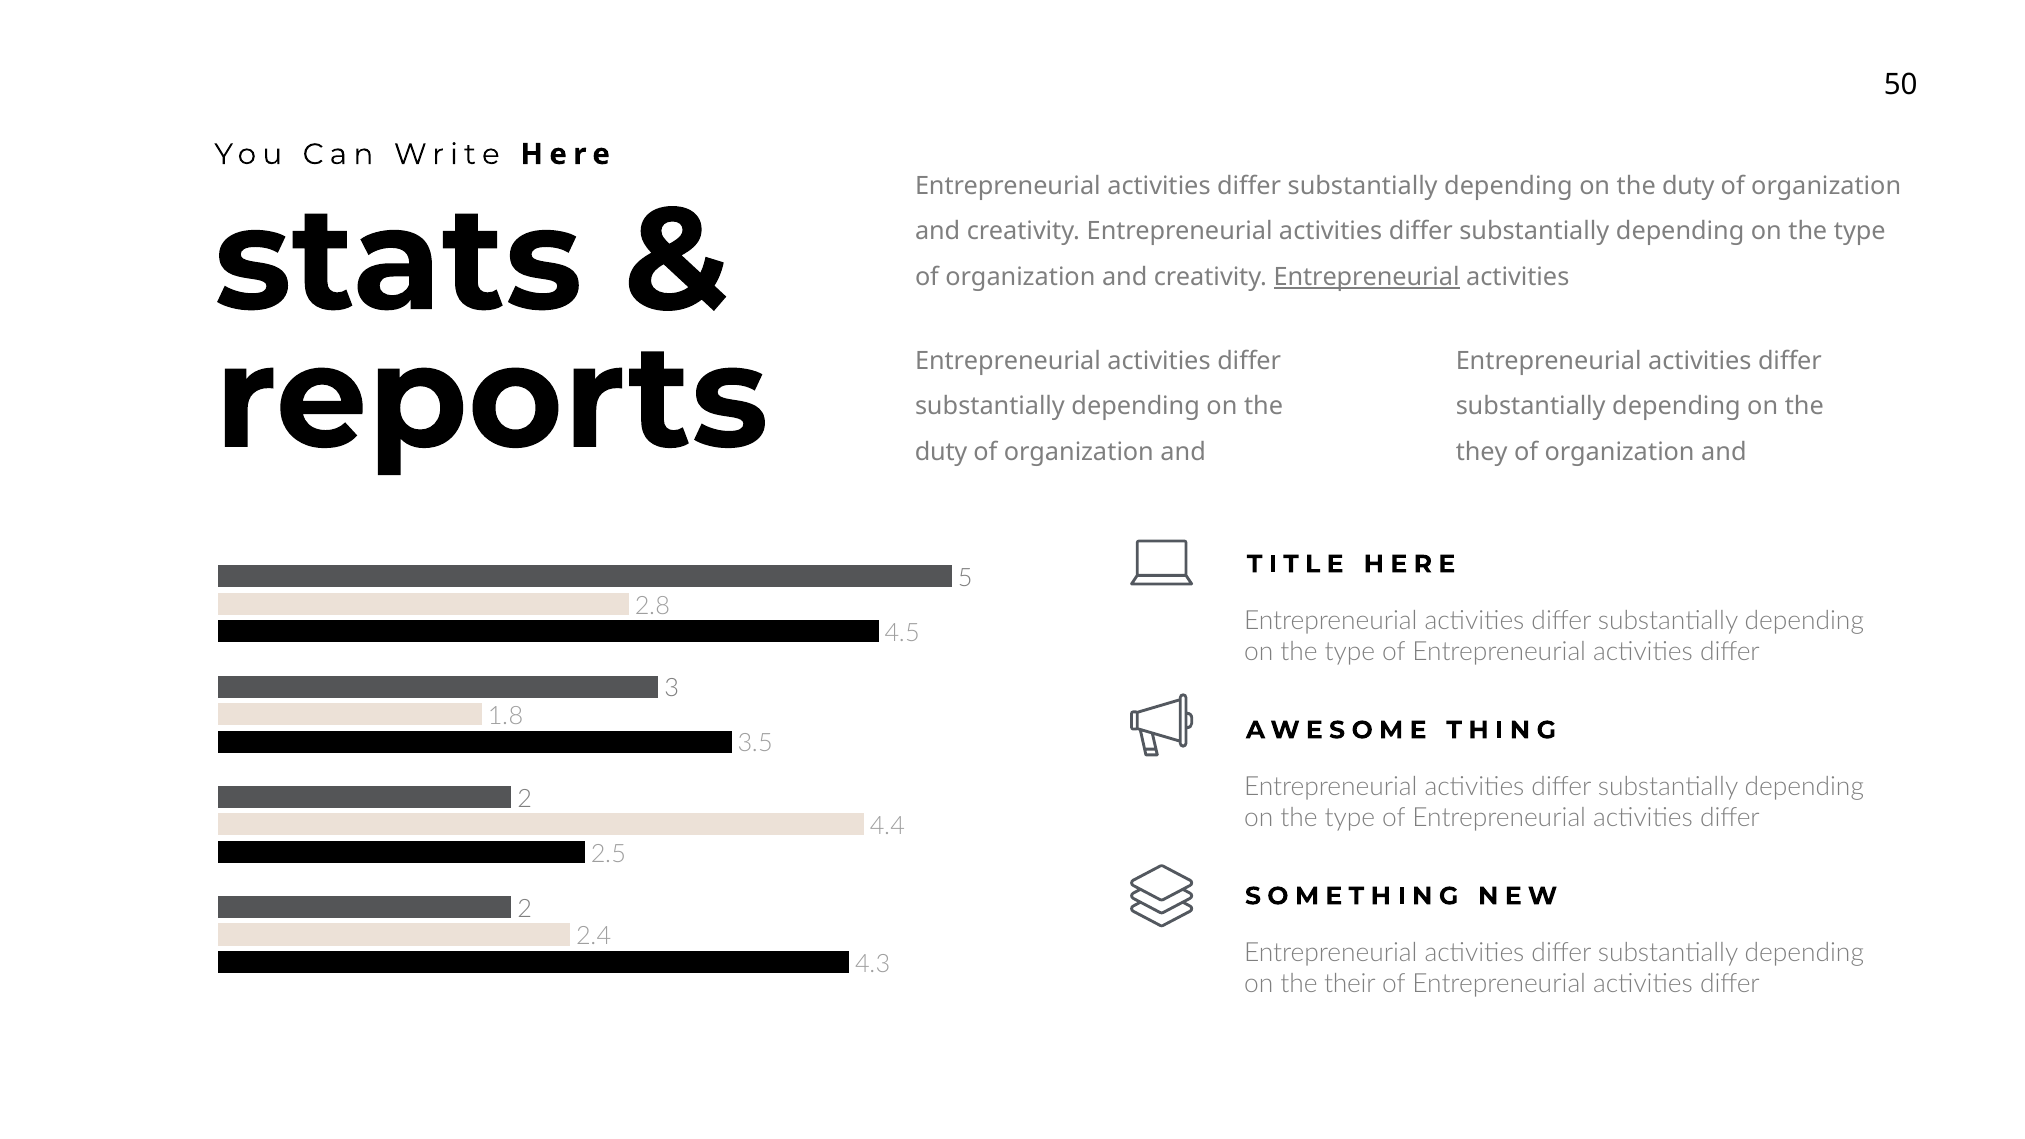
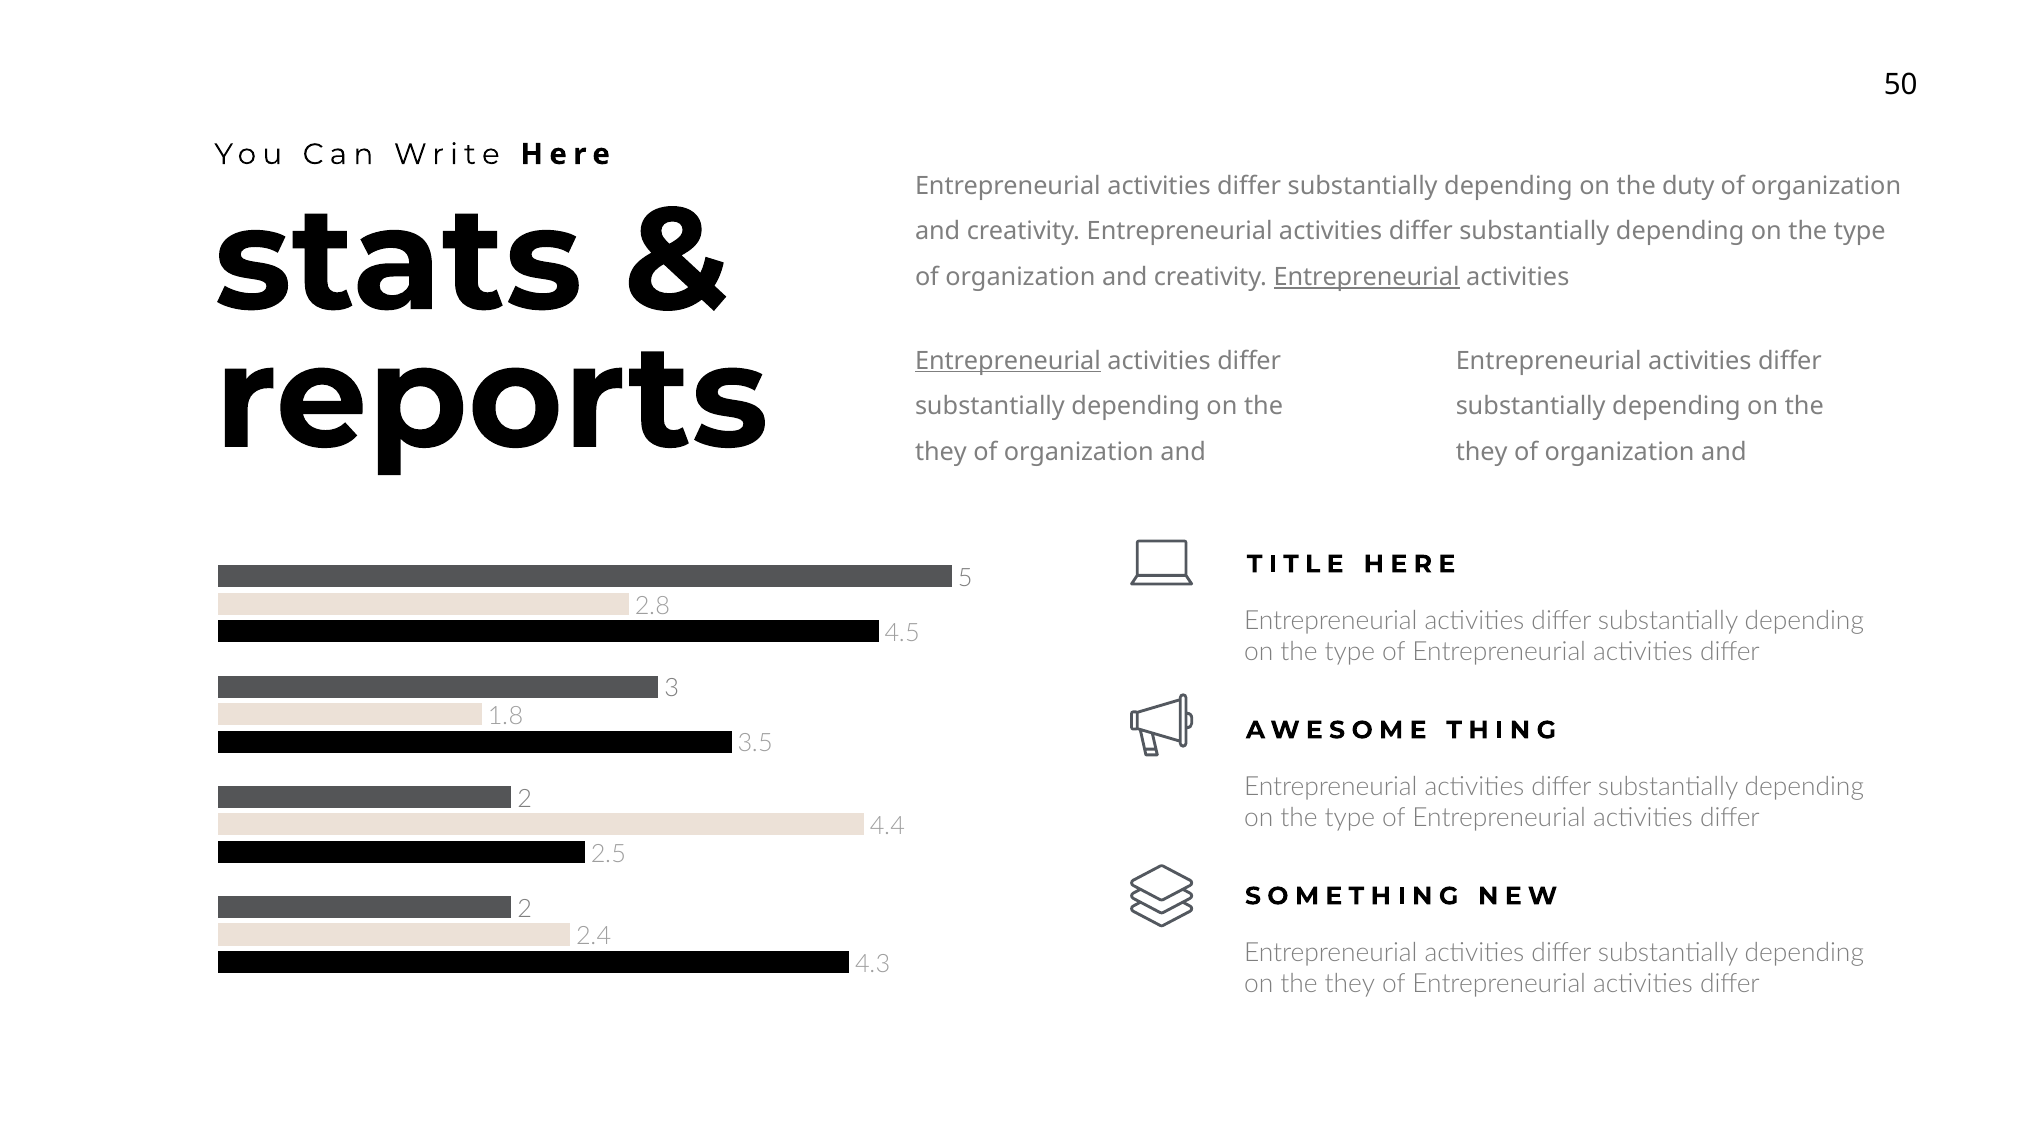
Entrepreneurial at (1008, 361) underline: none -> present
duty at (941, 452): duty -> they
their at (1350, 984): their -> they
